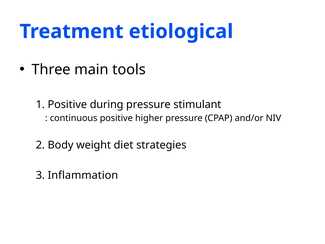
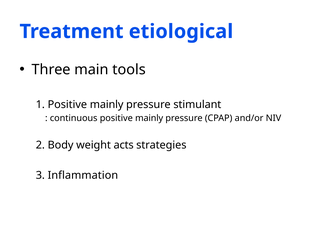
1 Positive during: during -> mainly
continuous positive higher: higher -> mainly
diet: diet -> acts
